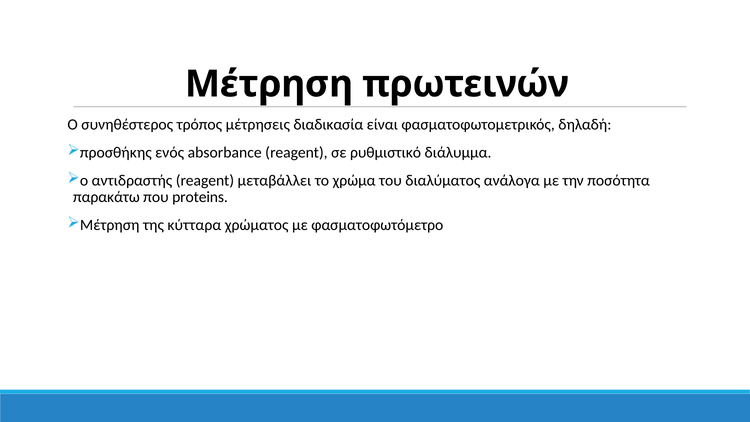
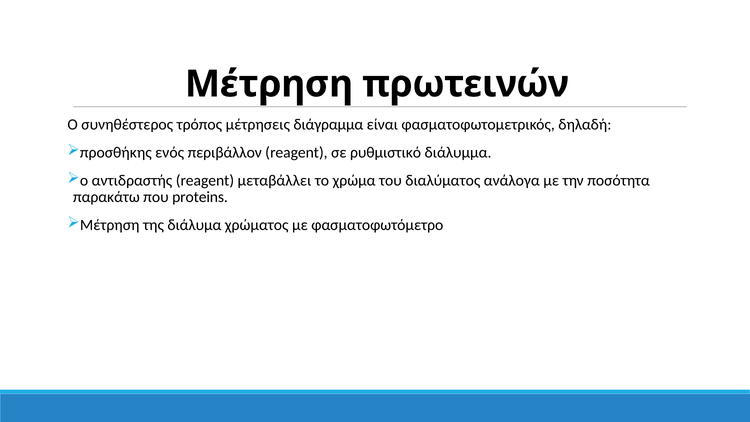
διαδικασία: διαδικασία -> διάγραμμα
absorbance: absorbance -> περιβάλλον
κύτταρα: κύτταρα -> διάλυμα
